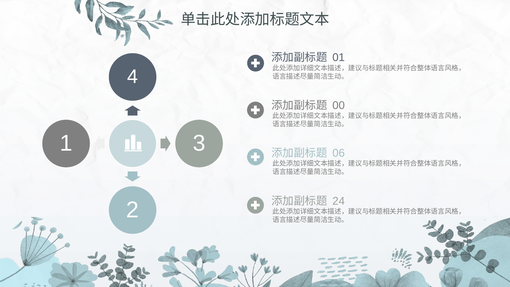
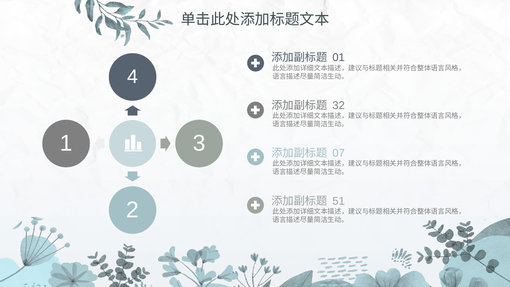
00: 00 -> 32
06: 06 -> 07
24: 24 -> 51
